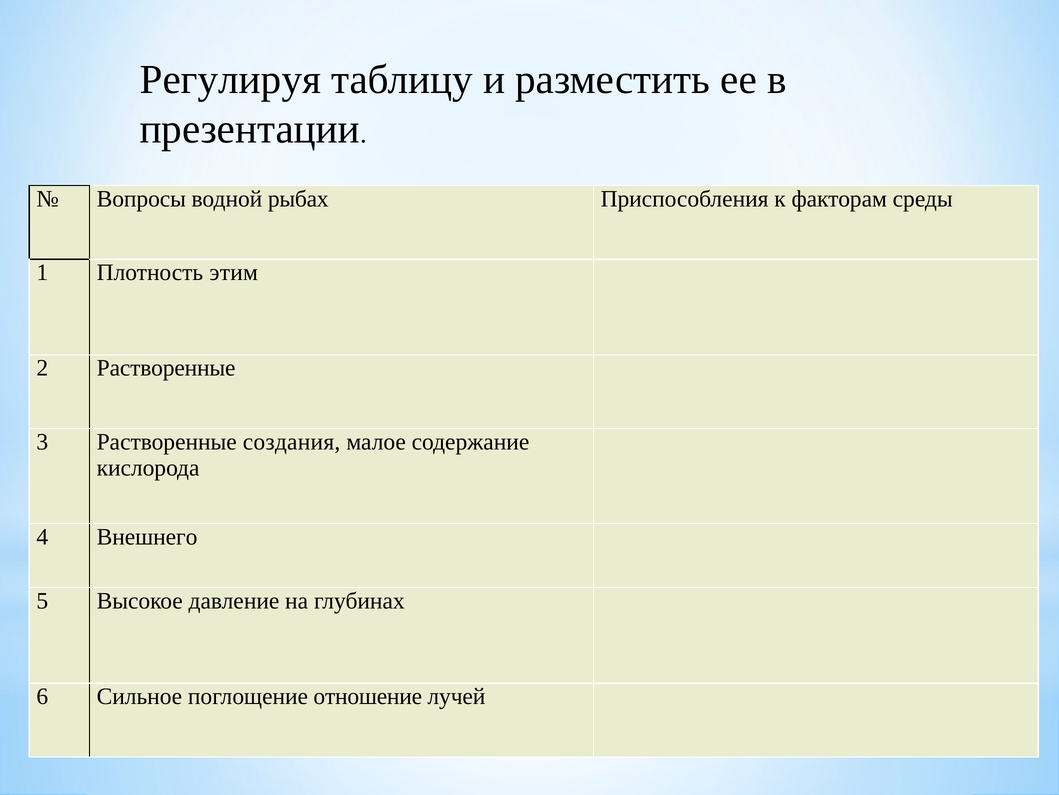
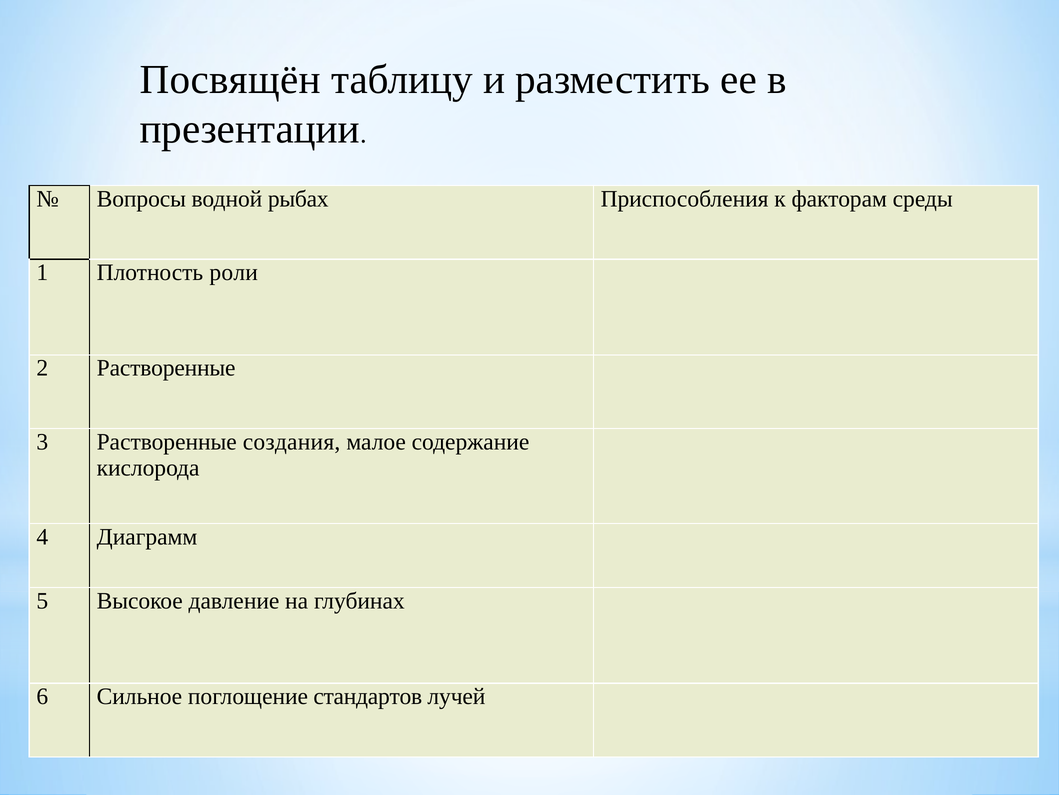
Регулируя: Регулируя -> Посвящён
этим: этим -> роли
Внешнего: Внешнего -> Диаграмм
отношение: отношение -> стандартов
